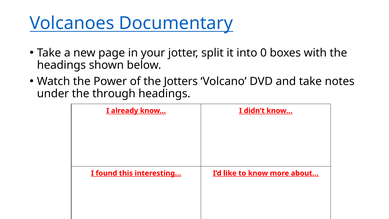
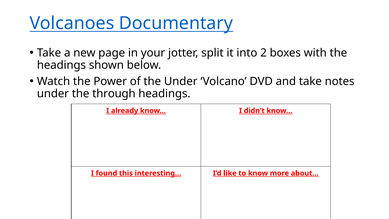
0: 0 -> 2
the Jotters: Jotters -> Under
